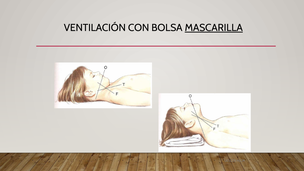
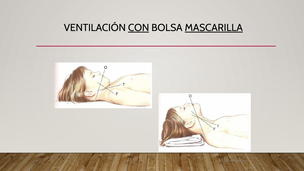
CON underline: none -> present
